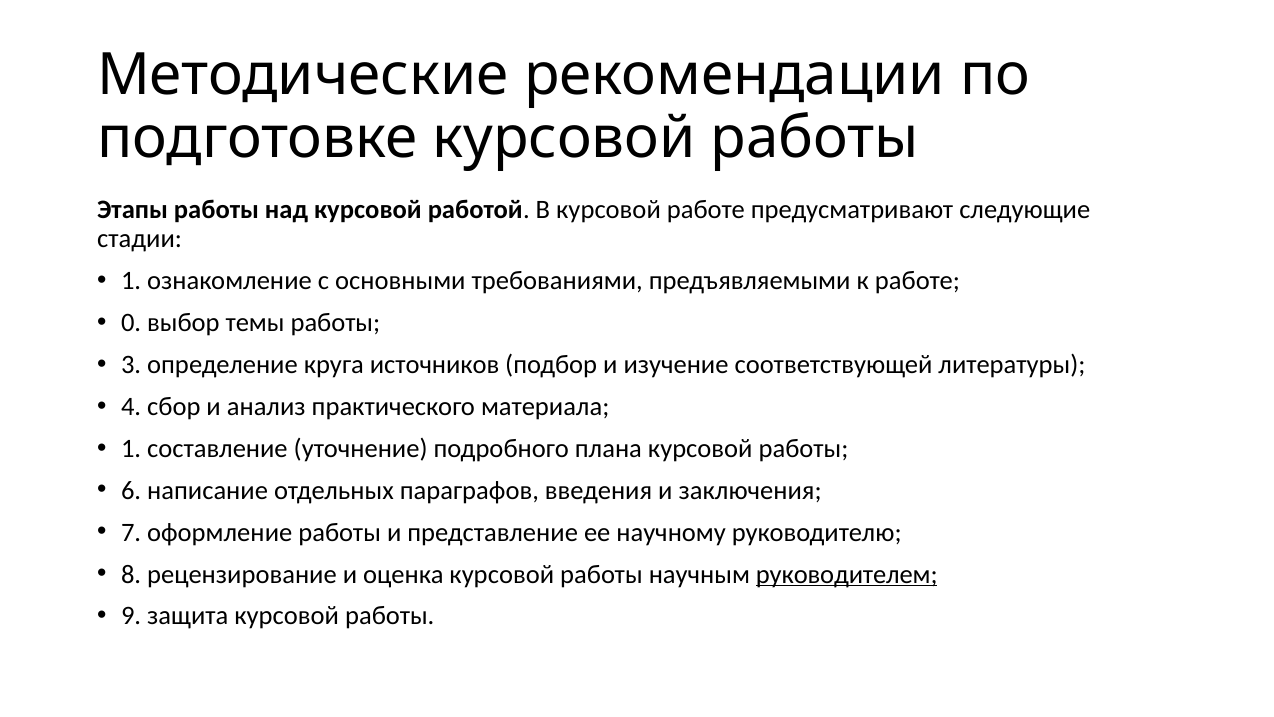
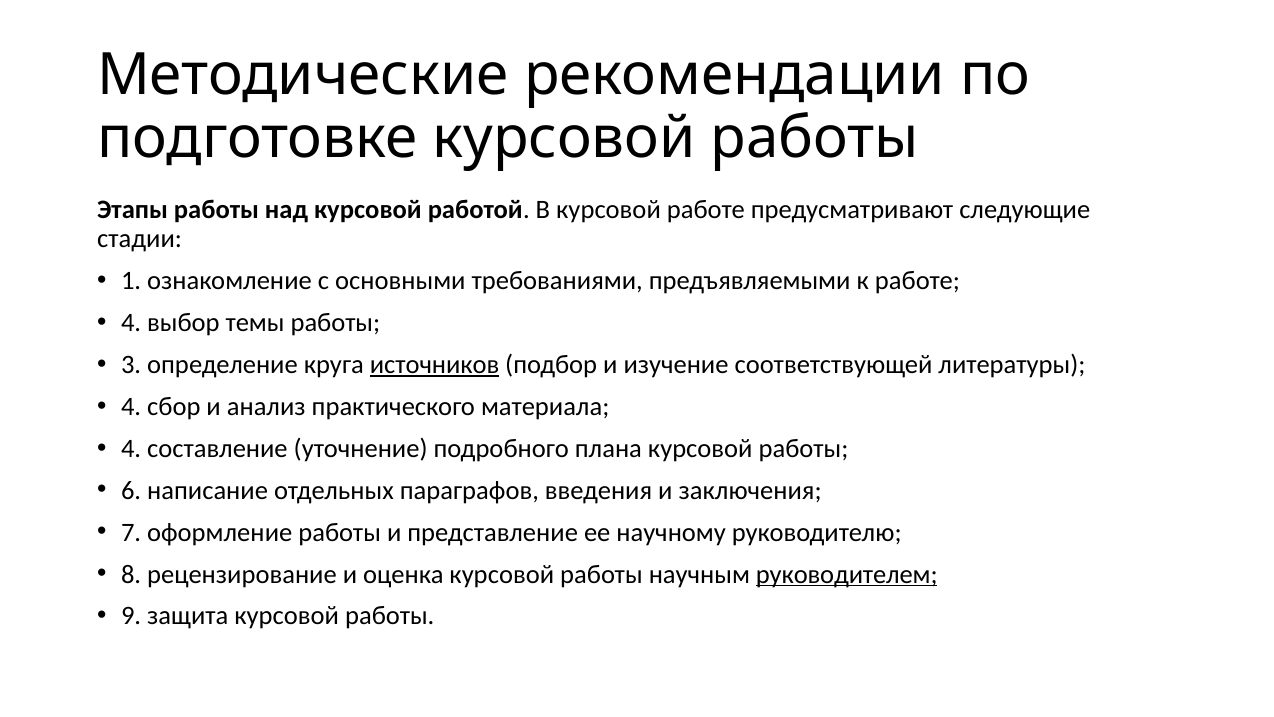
0 at (131, 322): 0 -> 4
источников underline: none -> present
1 at (131, 448): 1 -> 4
